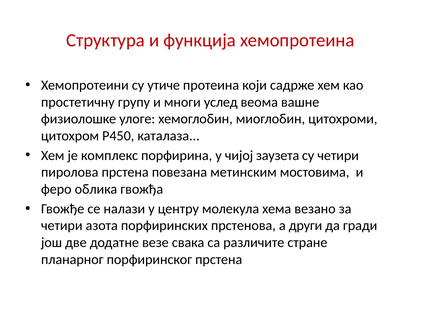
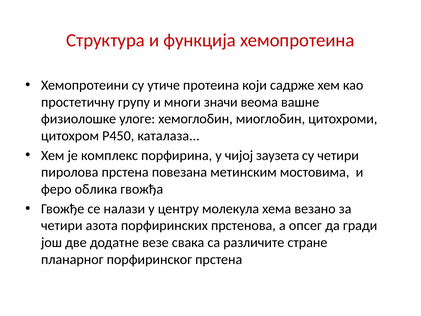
услед: услед -> значи
други: други -> опсег
